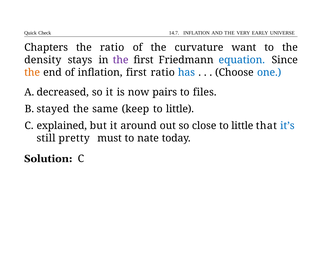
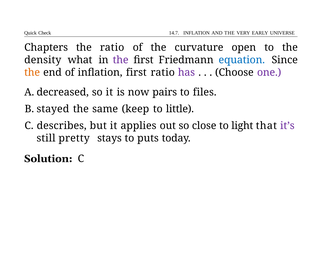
want: want -> open
stays: stays -> what
has colour: blue -> purple
one colour: blue -> purple
explained: explained -> describes
around: around -> applies
close to little: little -> light
it’s colour: blue -> purple
must: must -> stays
nate: nate -> puts
